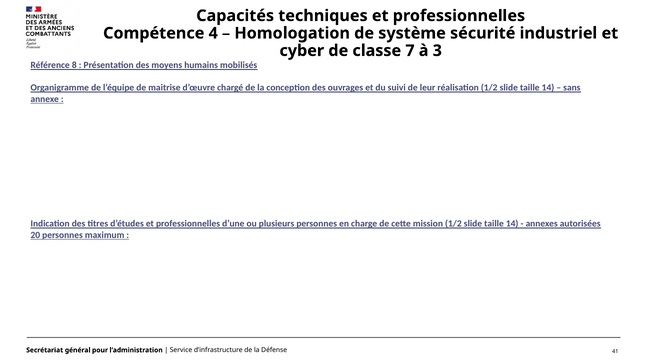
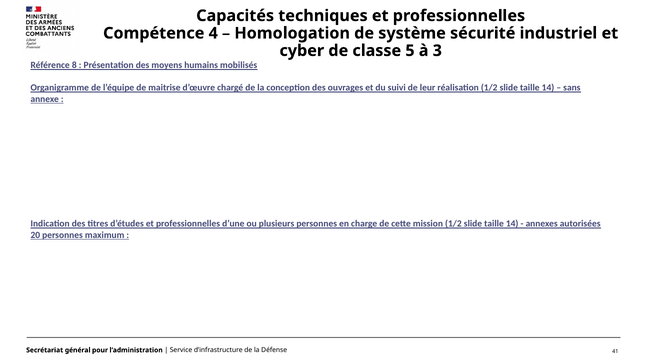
7: 7 -> 5
